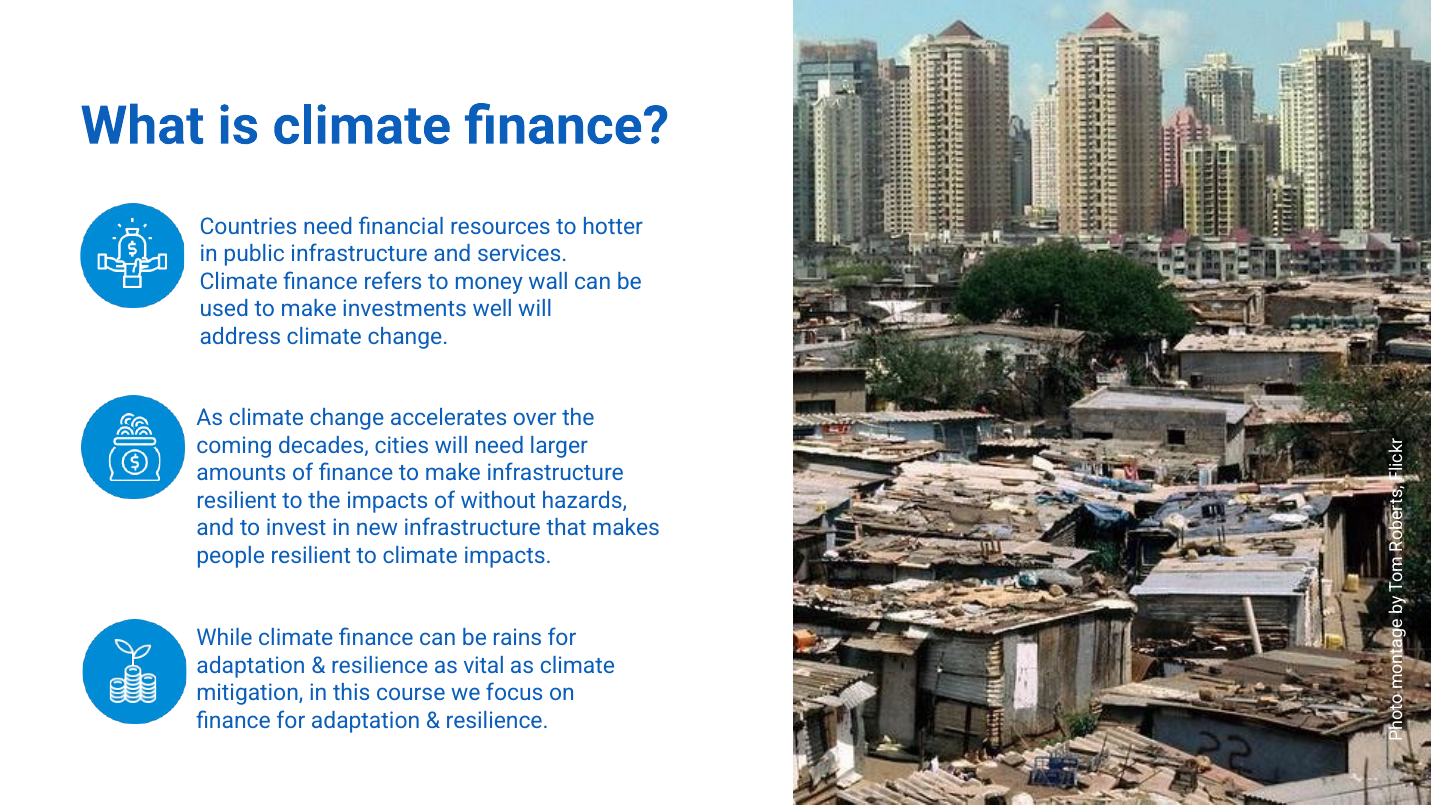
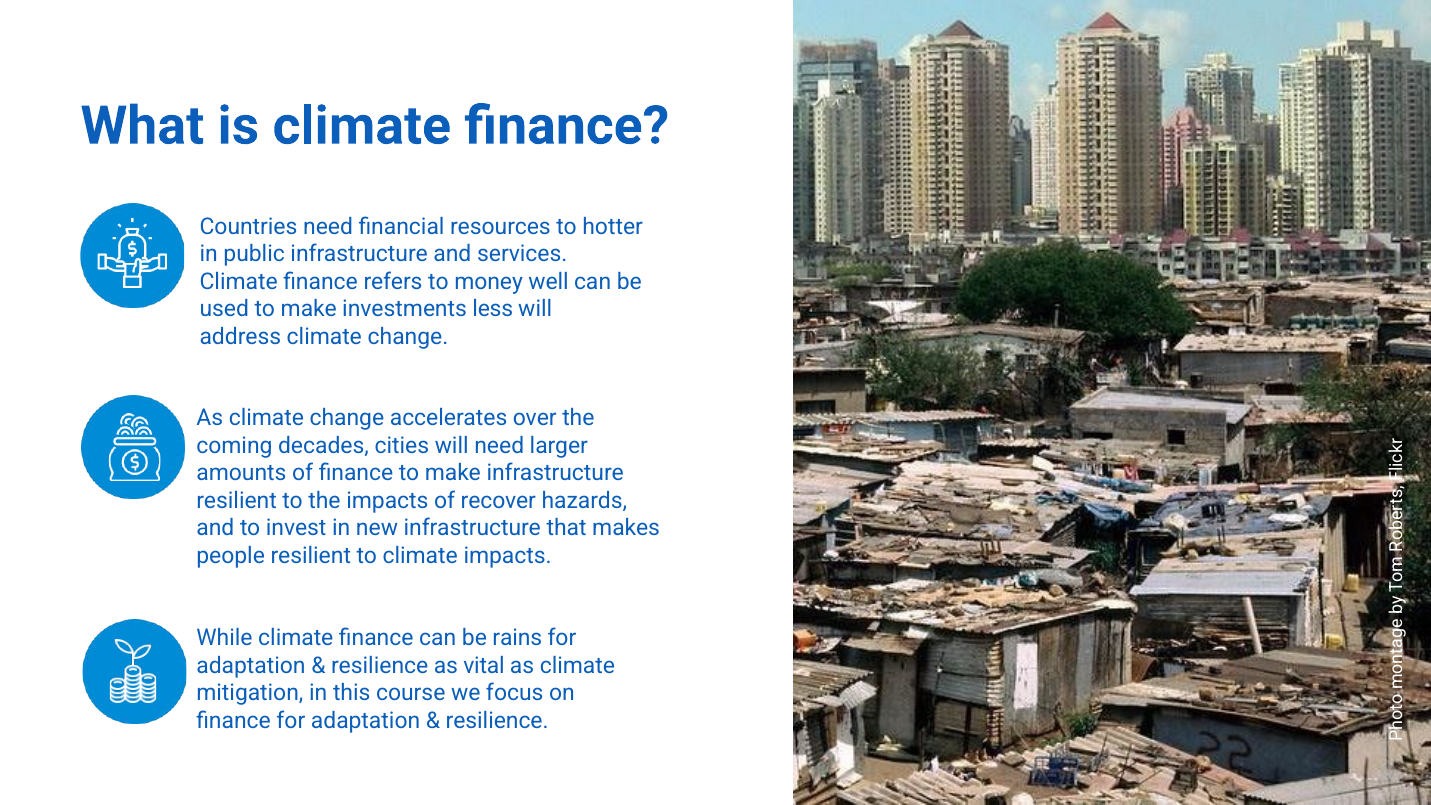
wall: wall -> well
well: well -> less
without: without -> recover
